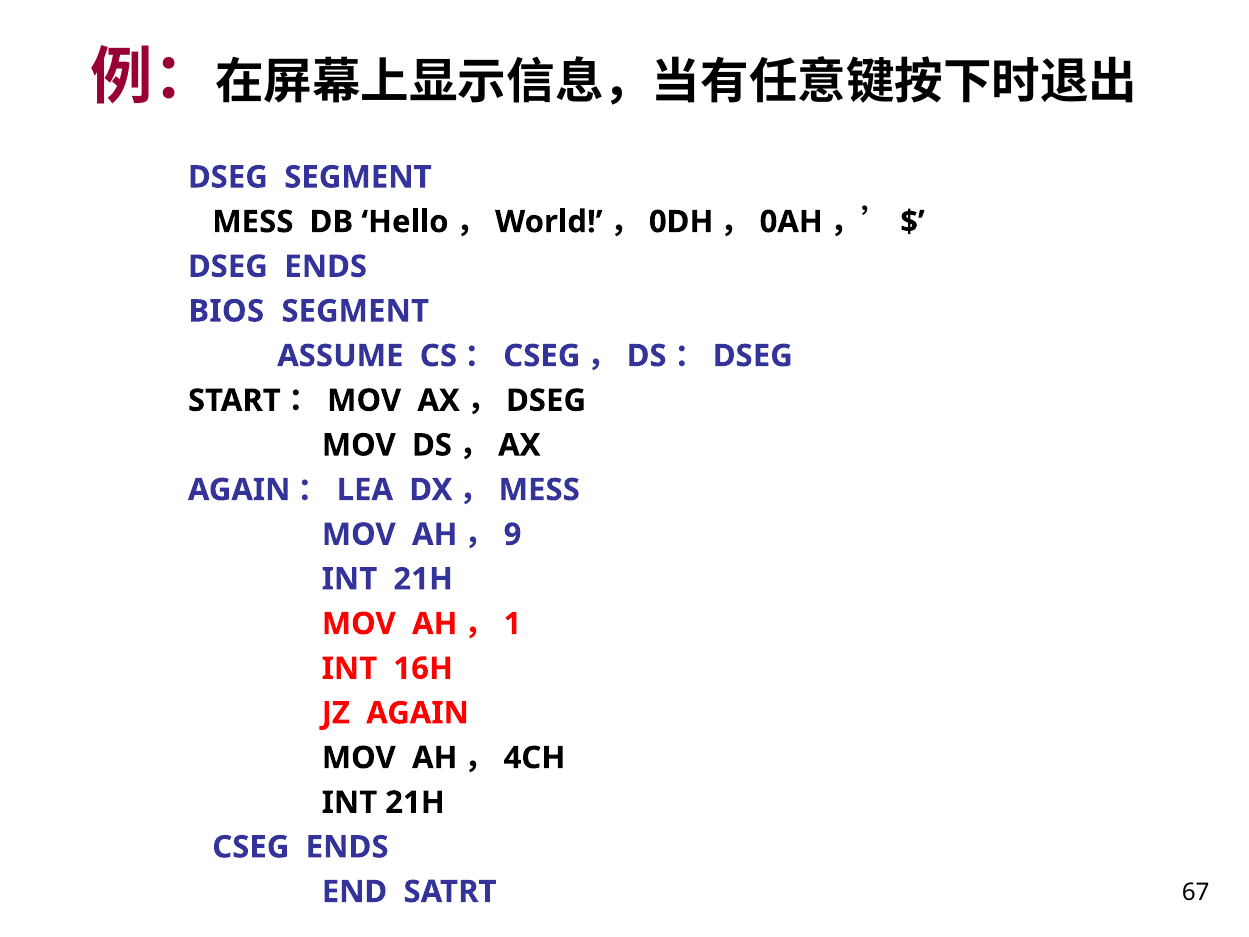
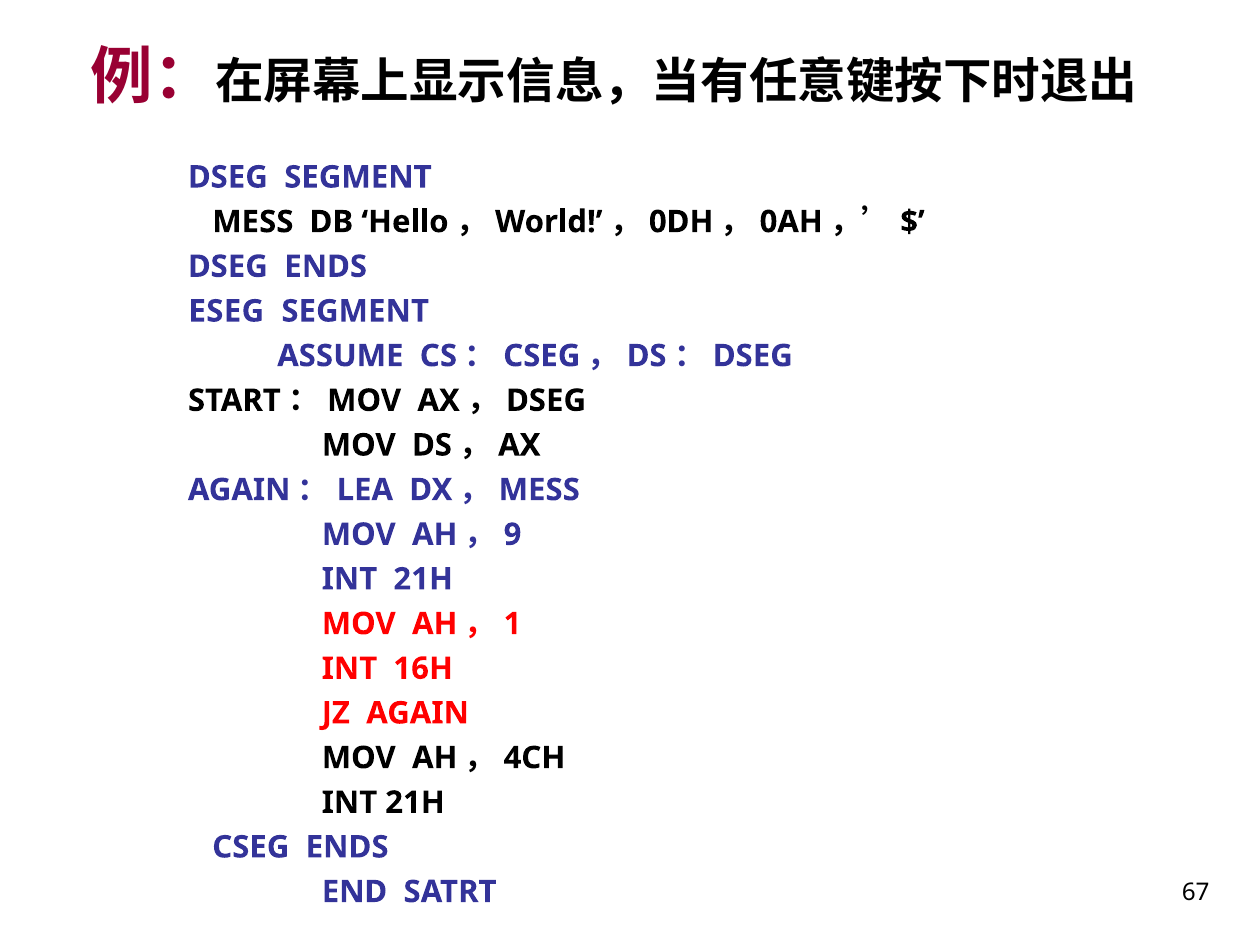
BIOS: BIOS -> ESEG
